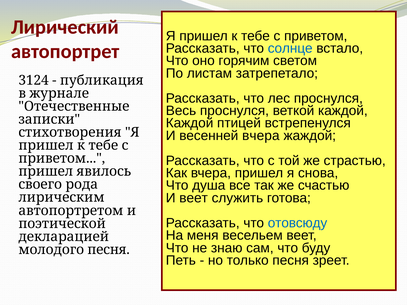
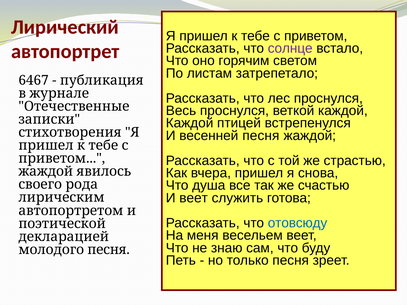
солнце colour: blue -> purple
3124: 3124 -> 6467
весенней вчера: вчера -> песня
пришел at (46, 172): пришел -> жаждой
